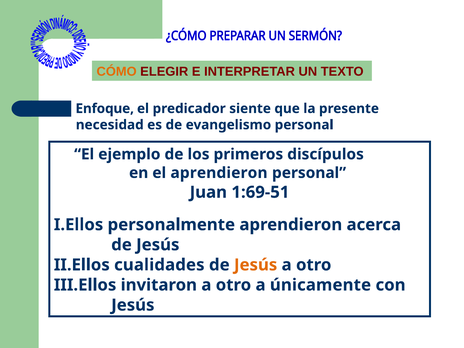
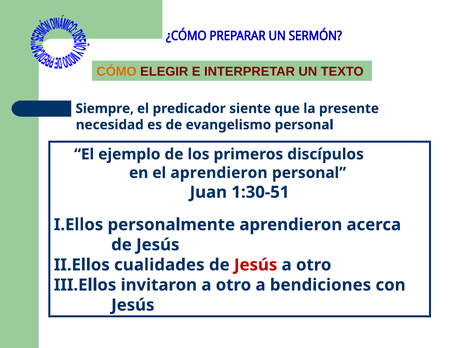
Enfoque: Enfoque -> Siempre
1:69-51: 1:69-51 -> 1:30-51
Jesús at (256, 265) colour: orange -> red
únicamente: únicamente -> bendiciones
